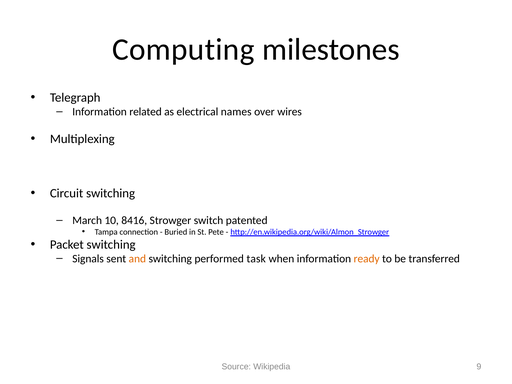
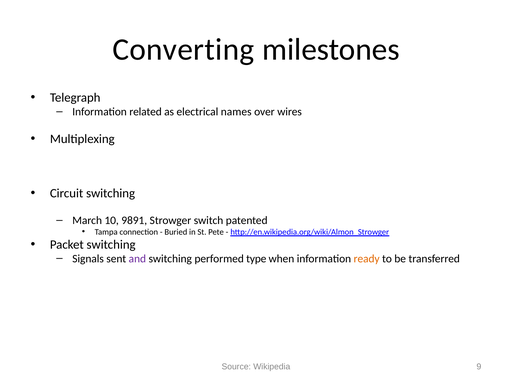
Computing: Computing -> Converting
8416: 8416 -> 9891
and colour: orange -> purple
task: task -> type
